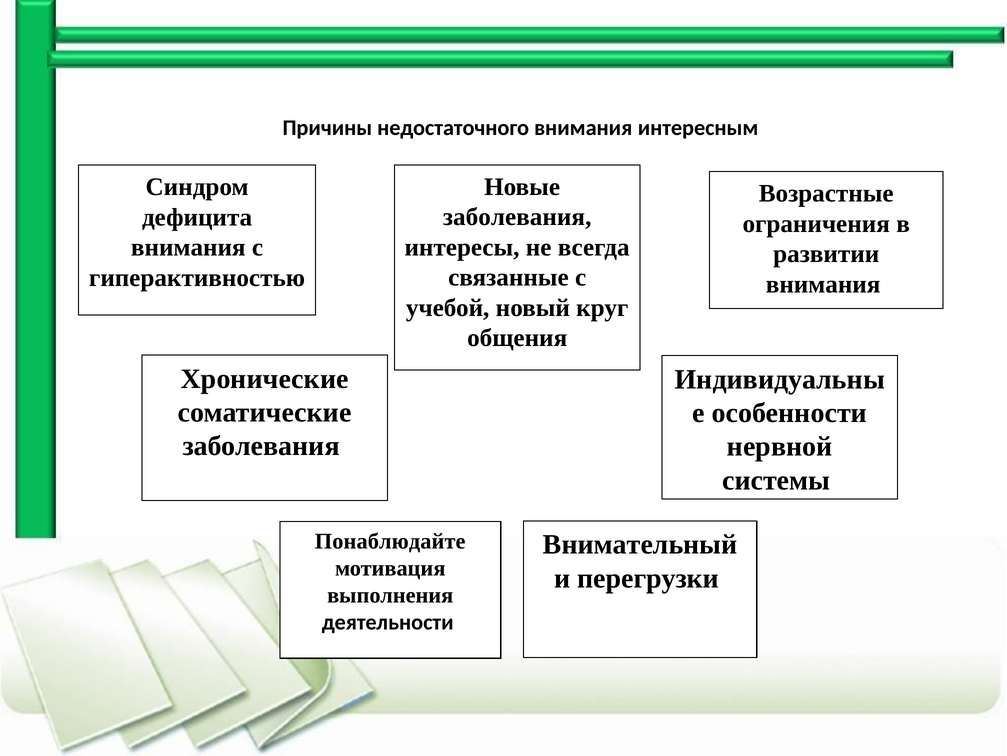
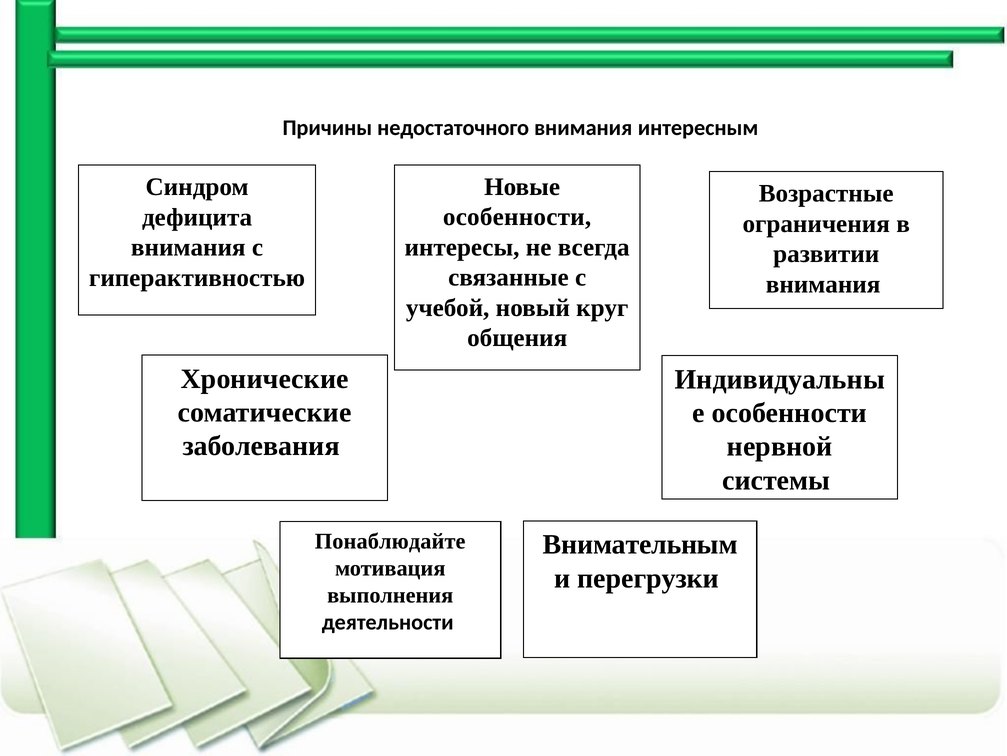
заболевания at (517, 217): заболевания -> особенности
Внимательный: Внимательный -> Внимательным
